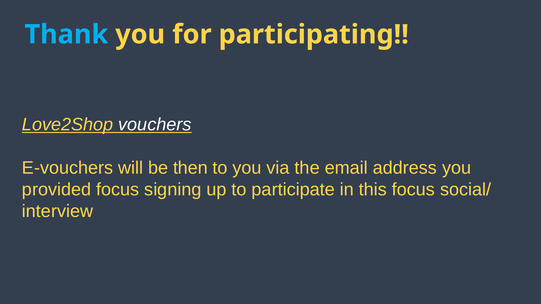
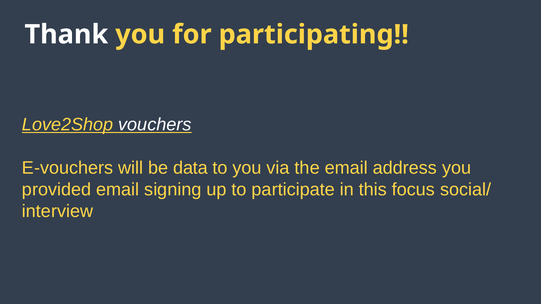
Thank colour: light blue -> white
then: then -> data
provided focus: focus -> email
